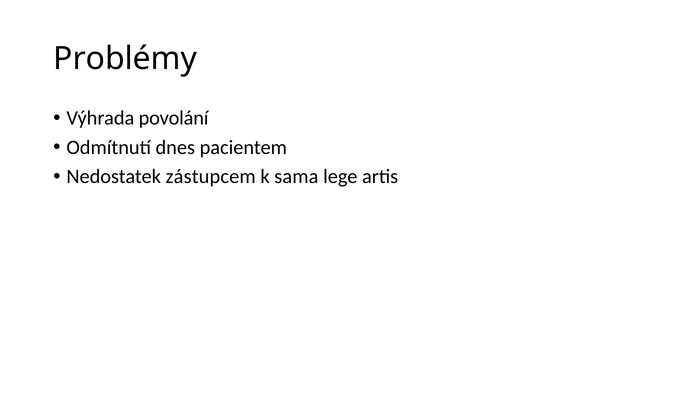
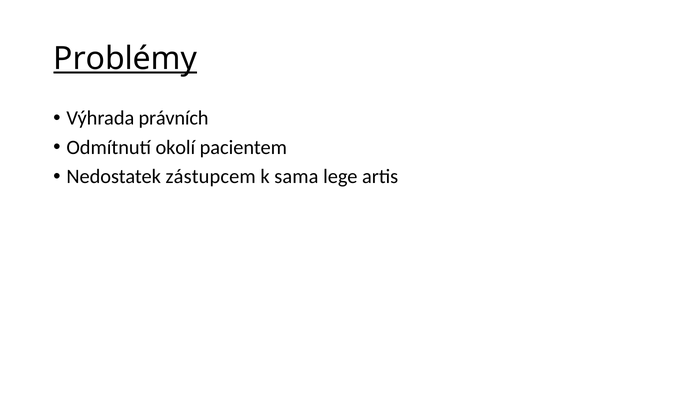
Problémy underline: none -> present
povolání: povolání -> právních
dnes: dnes -> okolí
